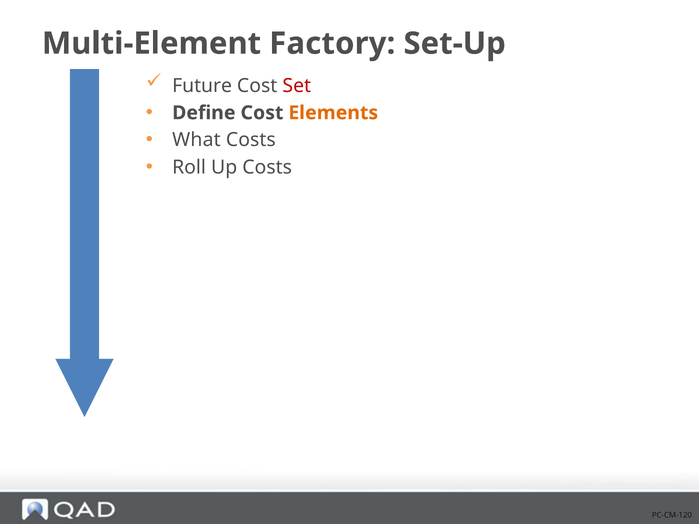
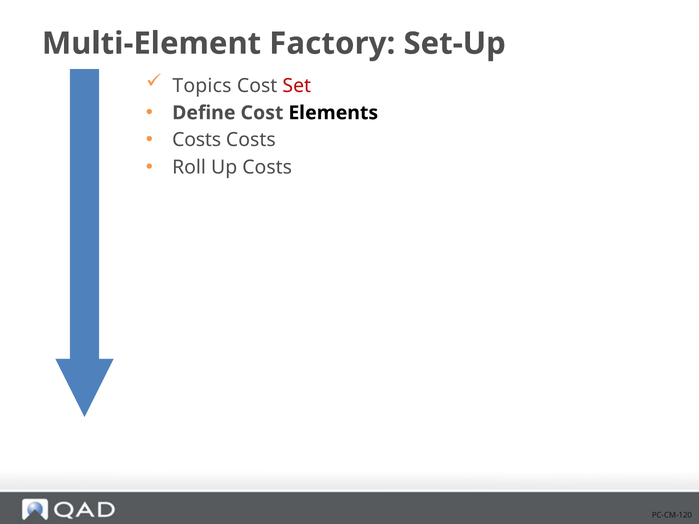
Future: Future -> Topics
Elements colour: orange -> black
What at (196, 140): What -> Costs
